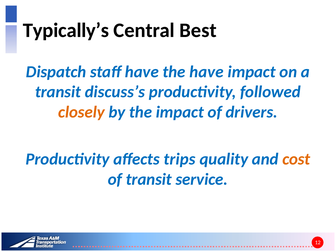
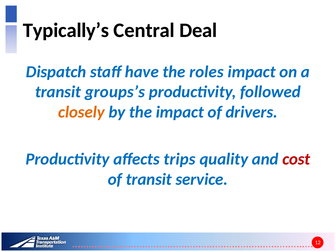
Best: Best -> Deal
the have: have -> roles
discuss’s: discuss’s -> groups’s
cost colour: orange -> red
